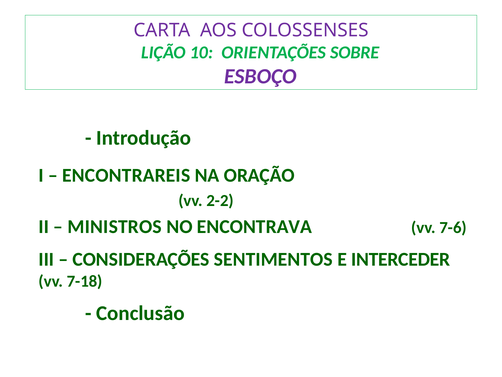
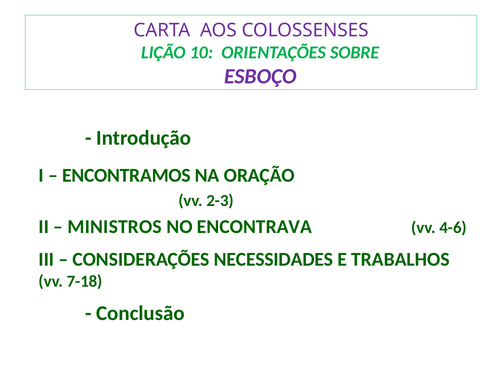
ENCONTRAREIS: ENCONTRAREIS -> ENCONTRAMOS
2-2: 2-2 -> 2-3
7-6: 7-6 -> 4-6
SENTIMENTOS: SENTIMENTOS -> NECESSIDADES
INTERCEDER: INTERCEDER -> TRABALHOS
